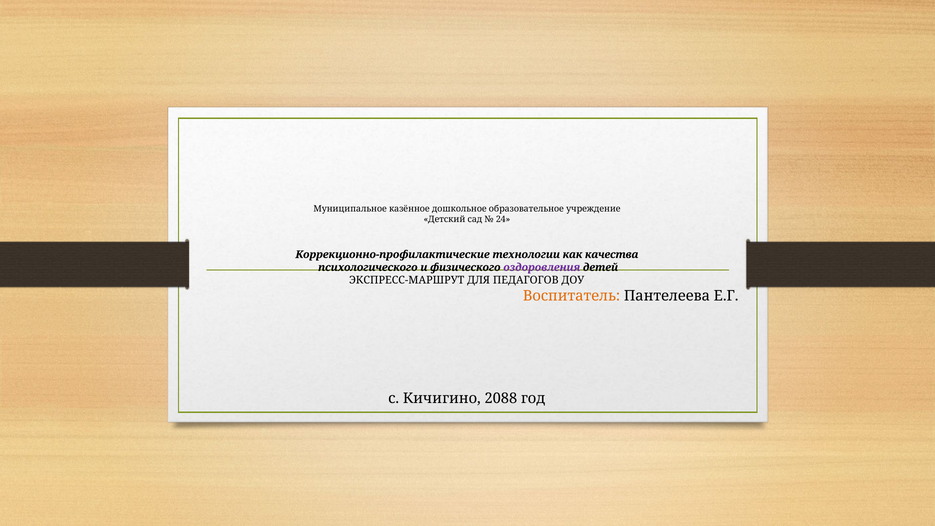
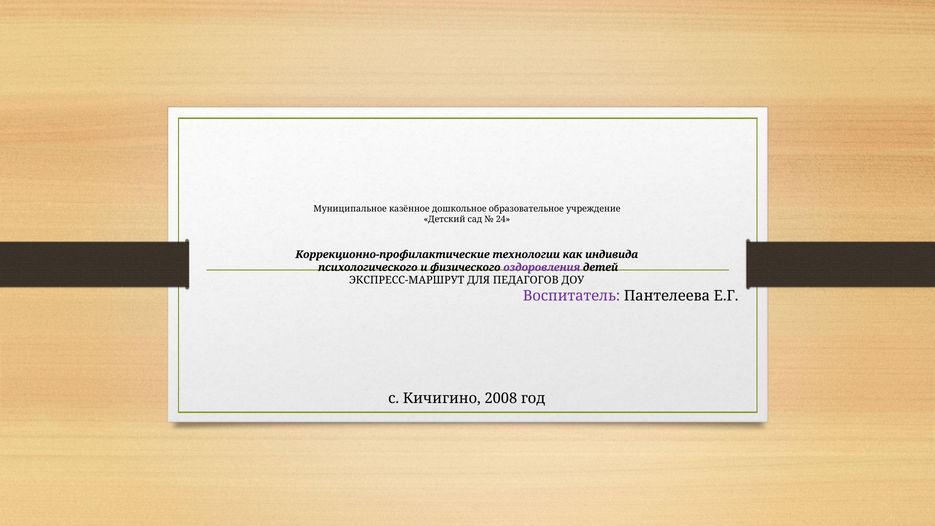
качества: качества -> индивида
Воспитатель colour: orange -> purple
2088: 2088 -> 2008
